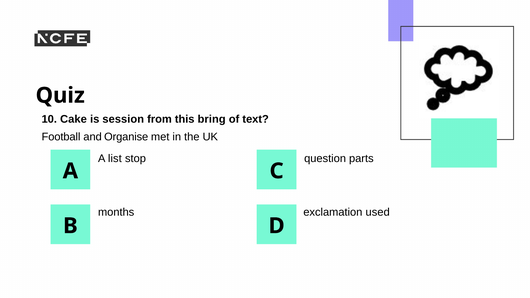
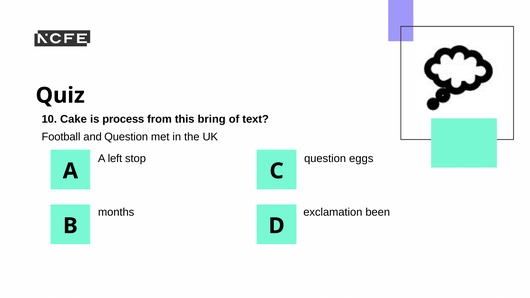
session: session -> process
and Organise: Organise -> Question
list: list -> left
parts: parts -> eggs
used: used -> been
